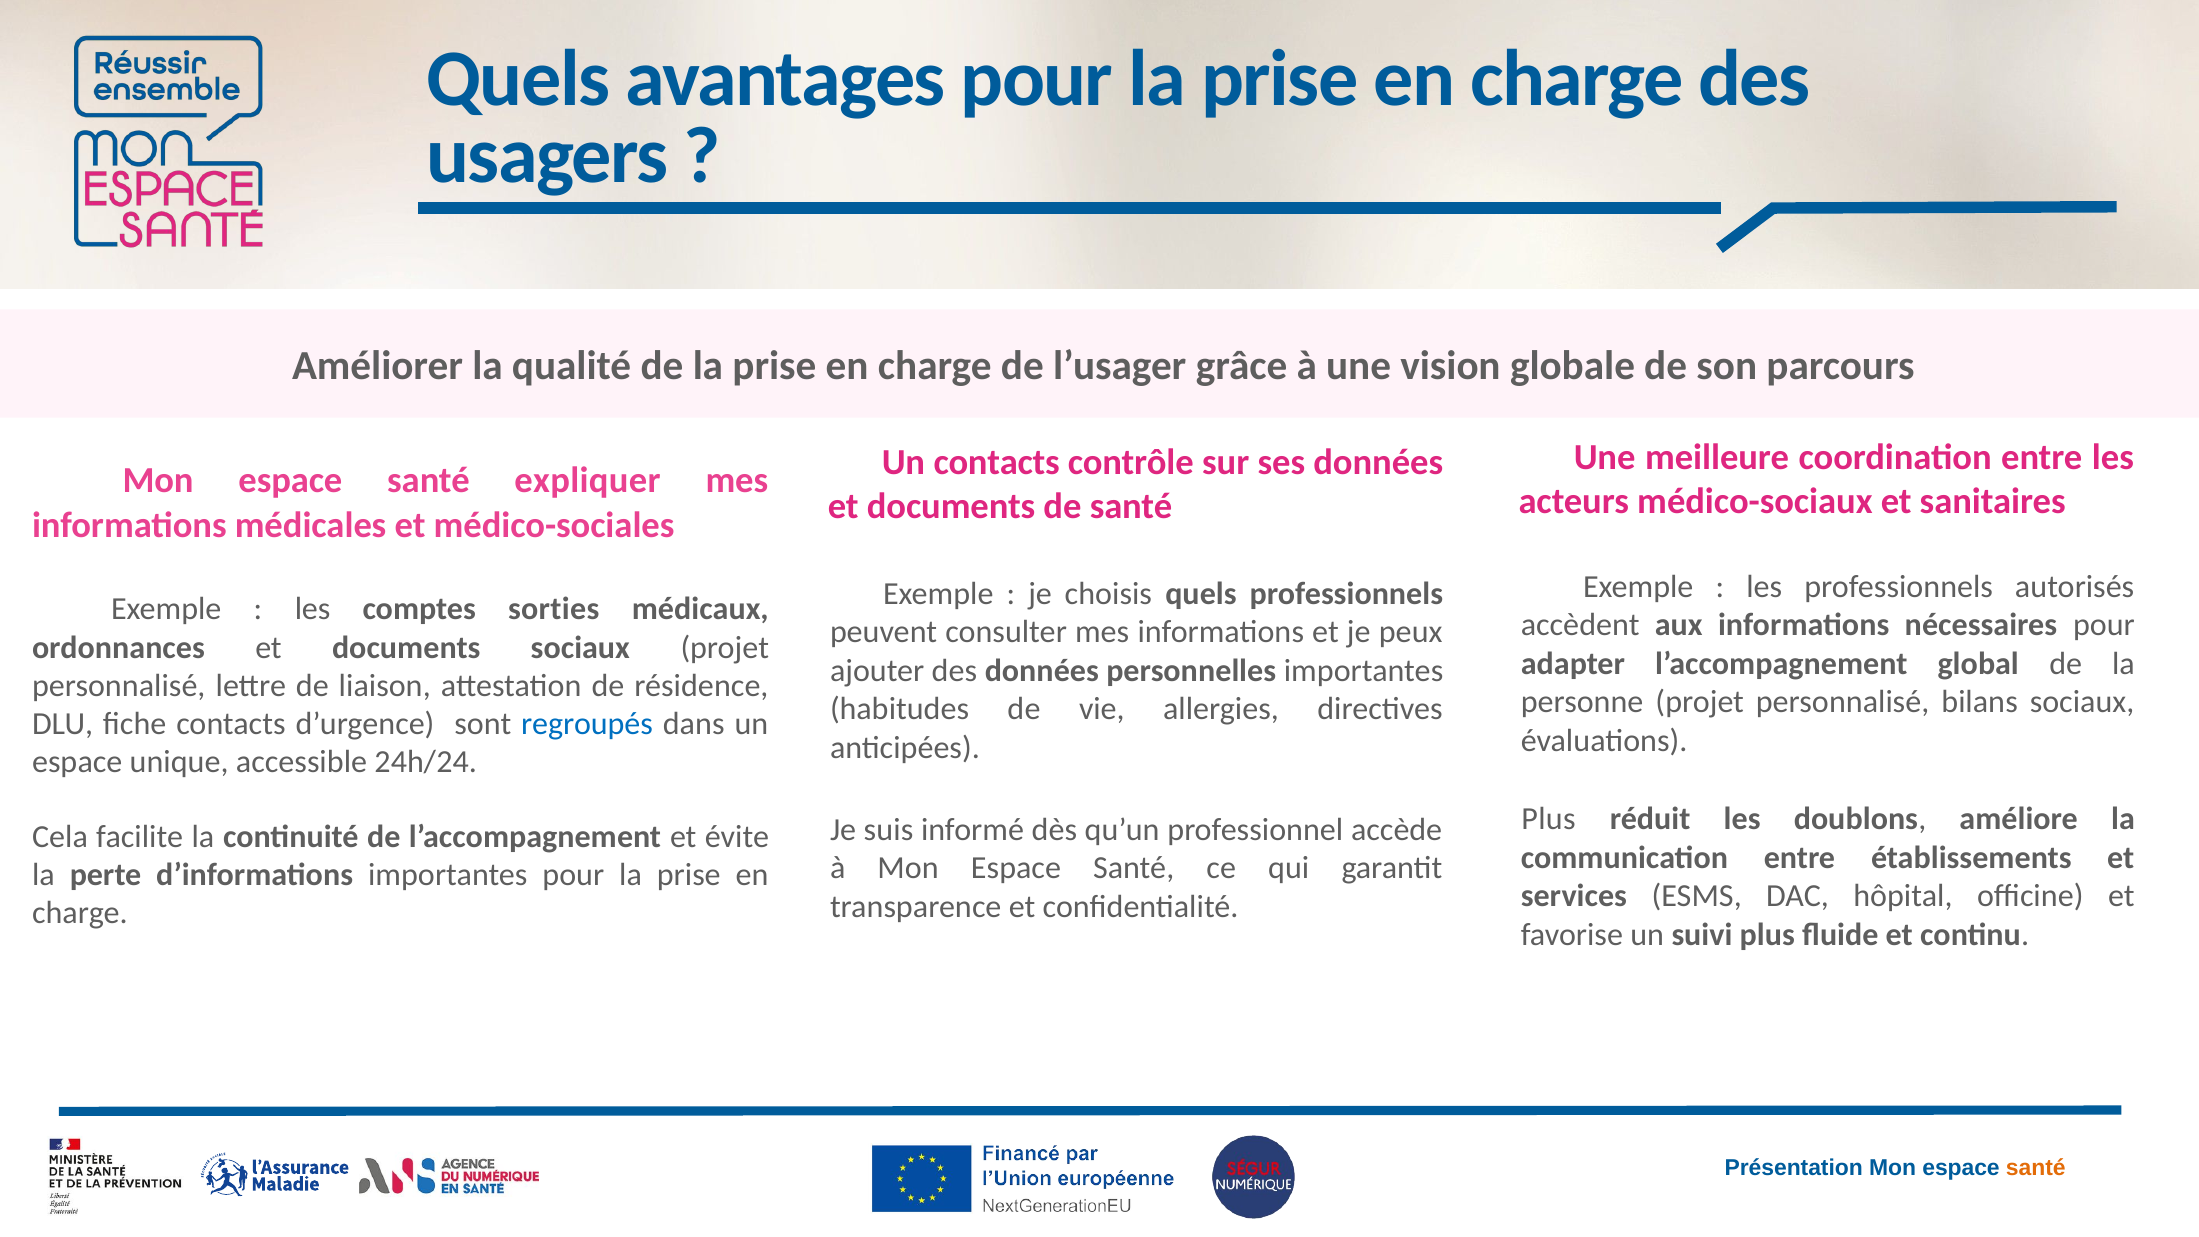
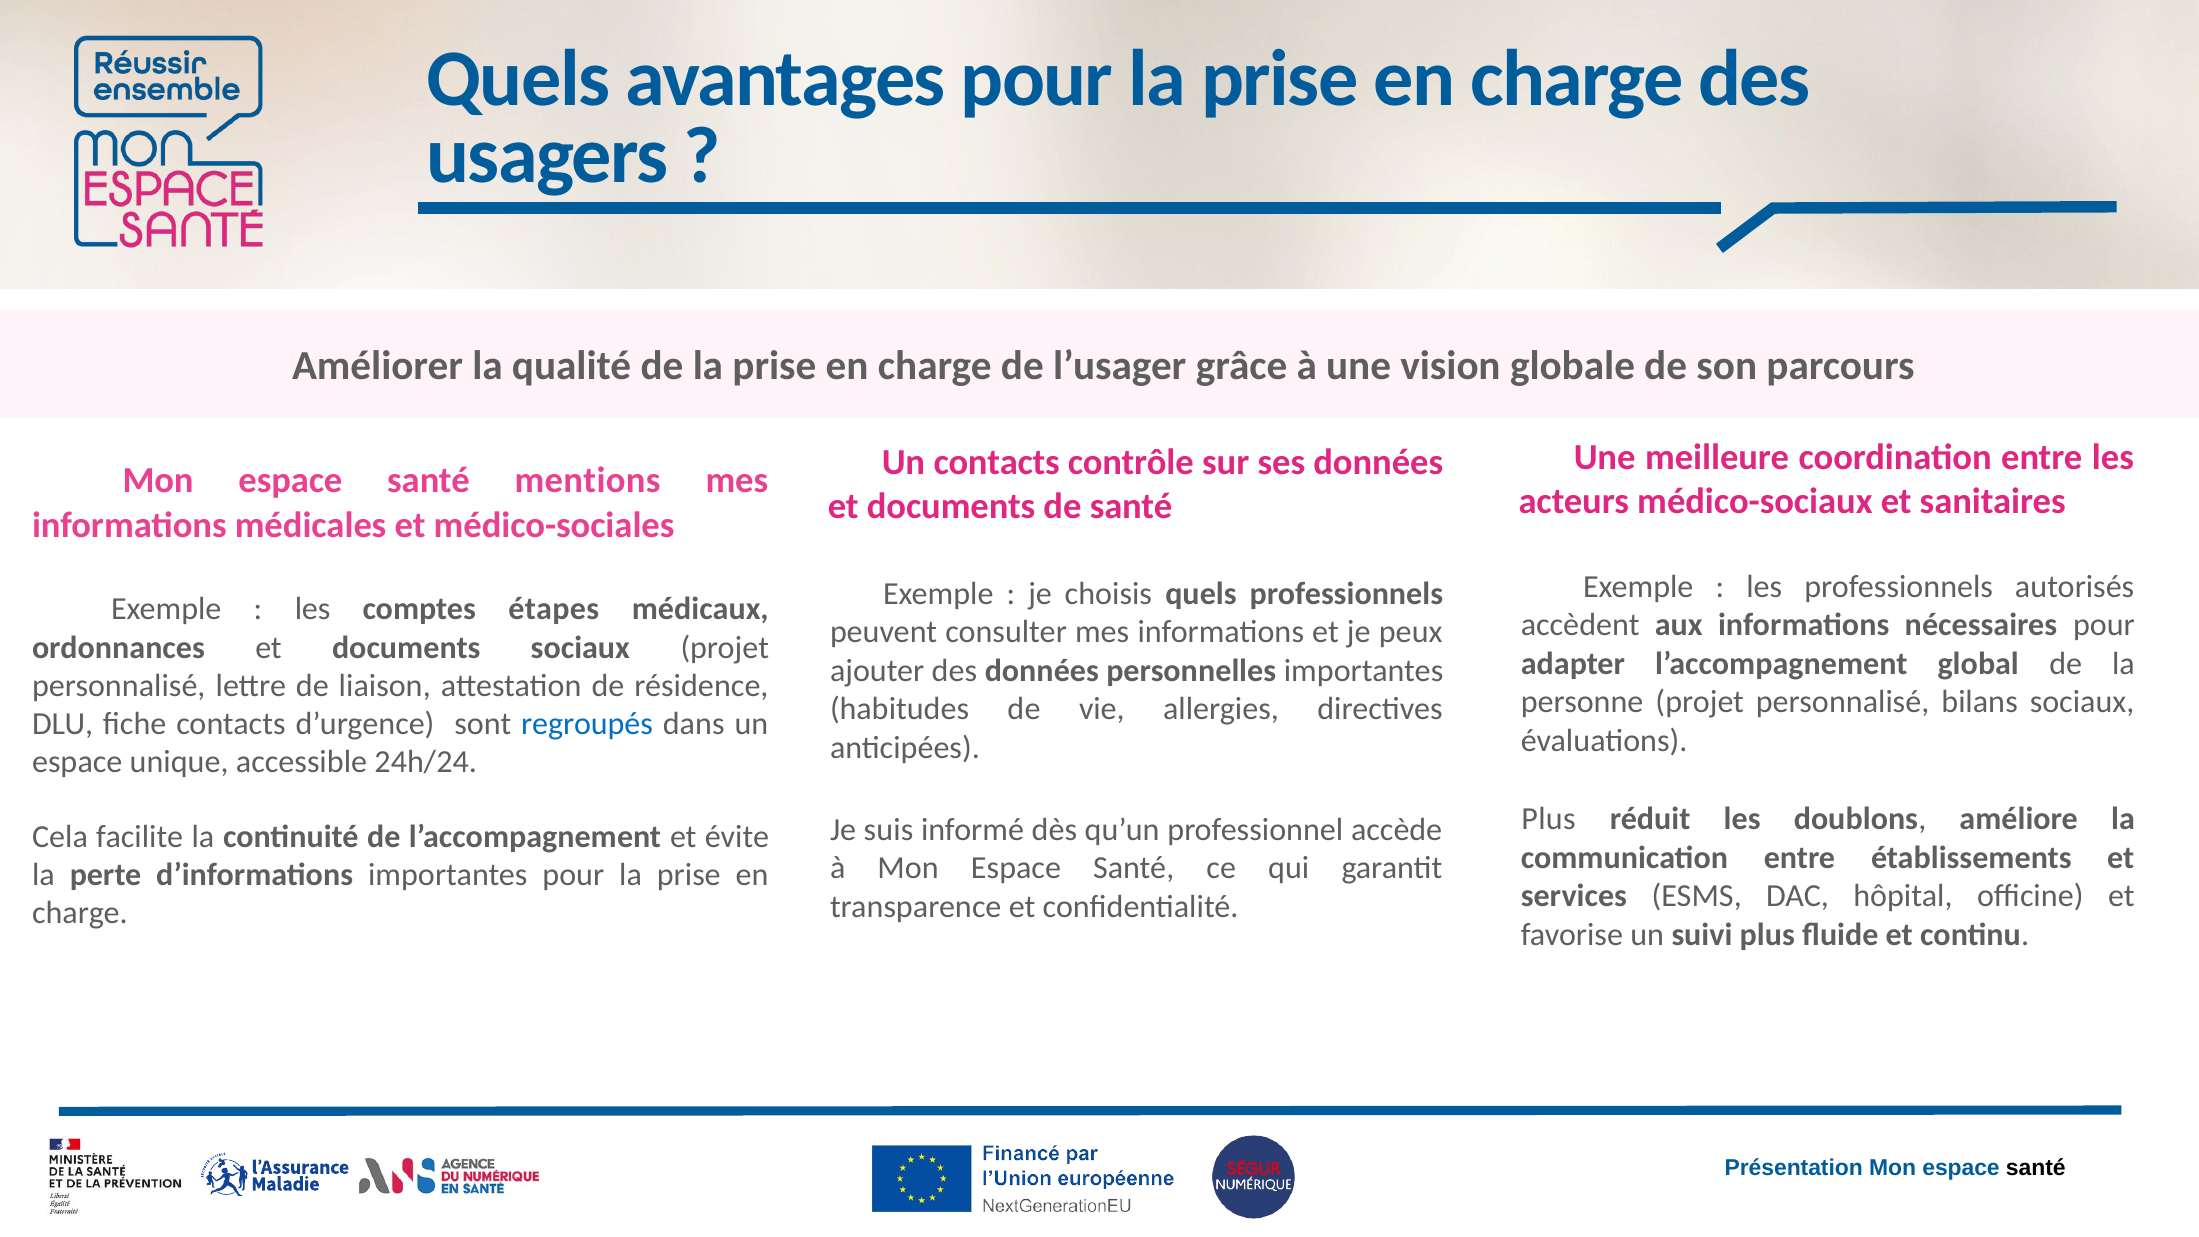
expliquer: expliquer -> mentions
sorties: sorties -> étapes
santé at (2036, 1168) colour: orange -> black
